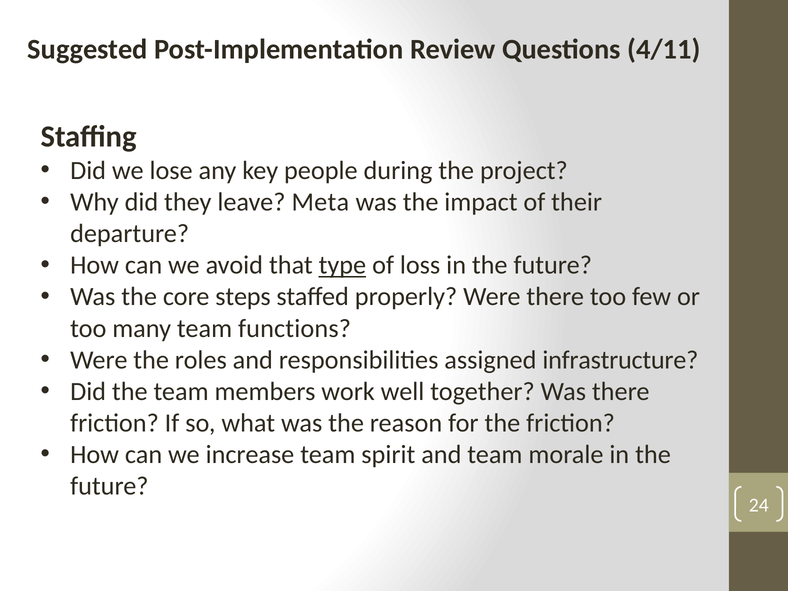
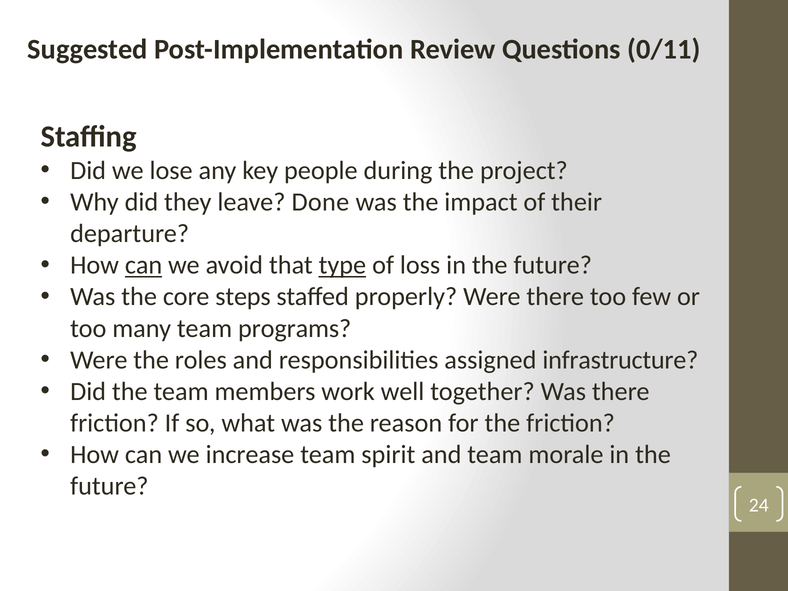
4/11: 4/11 -> 0/11
Meta: Meta -> Done
can at (144, 265) underline: none -> present
functions: functions -> programs
